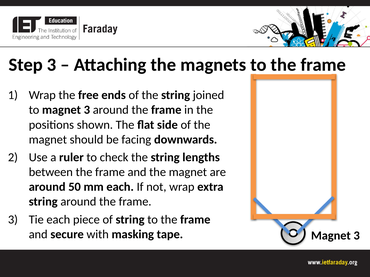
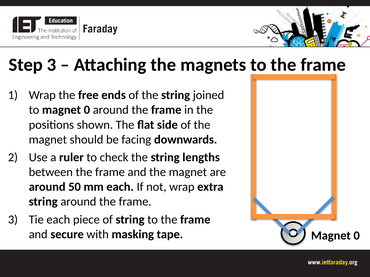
to magnet 3: 3 -> 0
3 at (357, 236): 3 -> 0
